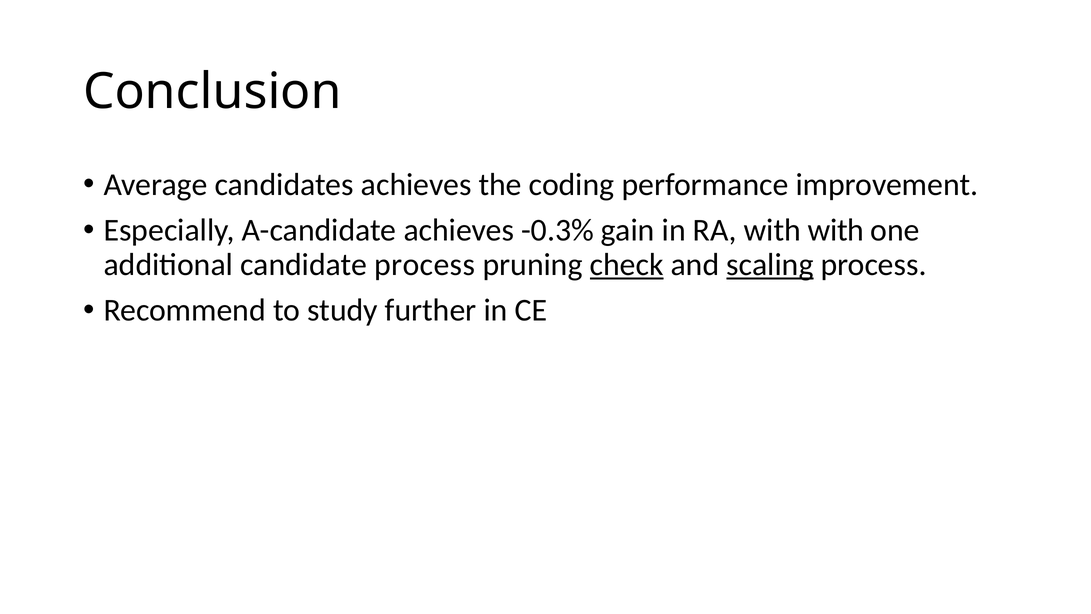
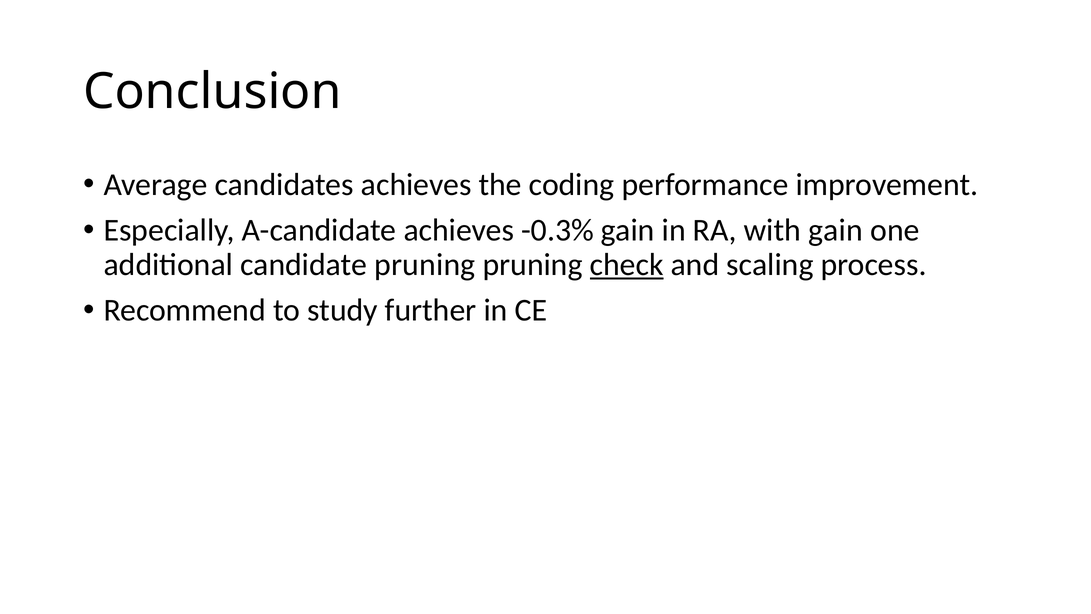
with with: with -> gain
candidate process: process -> pruning
scaling underline: present -> none
